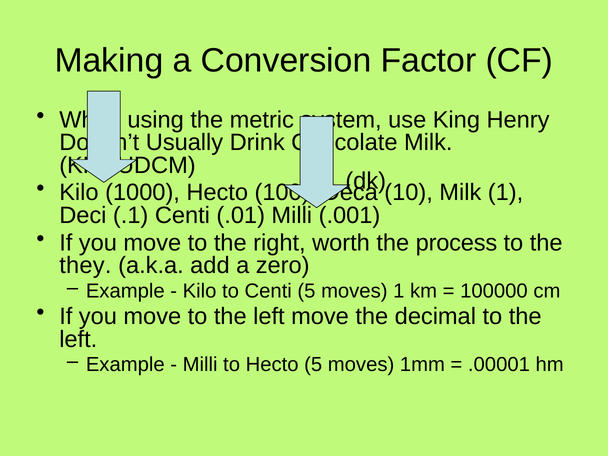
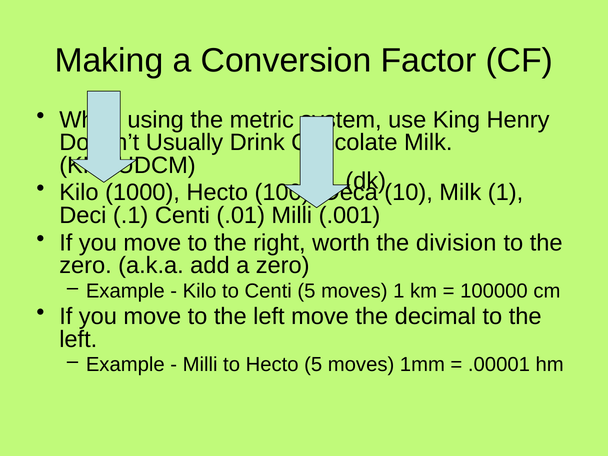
process: process -> division
they at (85, 266): they -> zero
